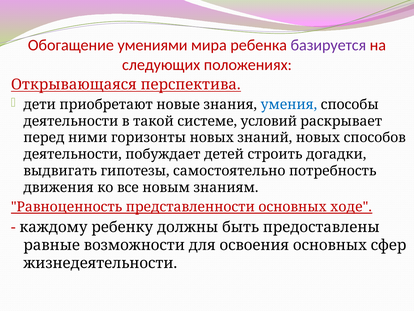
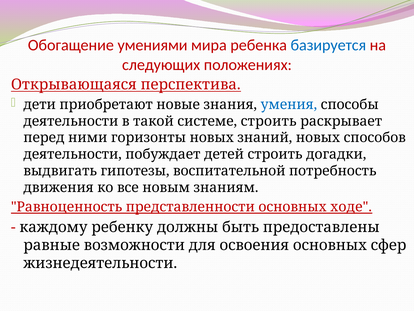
базируется colour: purple -> blue
системе условий: условий -> строить
самостоятельно: самостоятельно -> воспитательной
